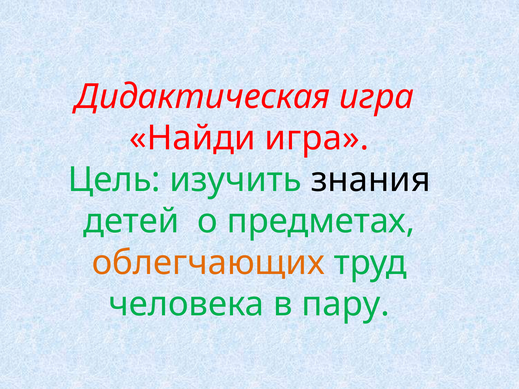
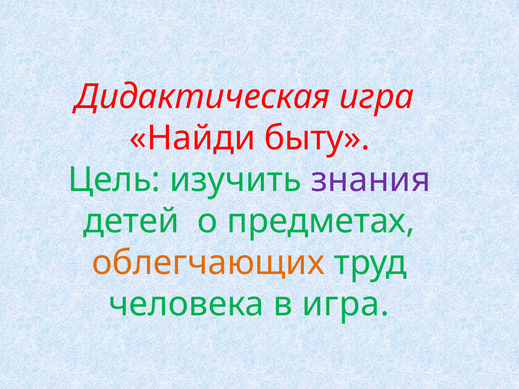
Найди игра: игра -> быту
знания colour: black -> purple
в пару: пару -> игра
